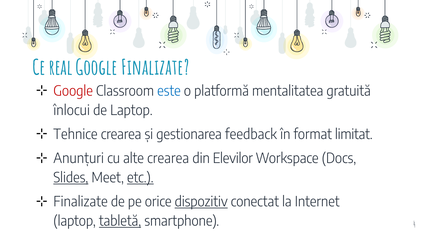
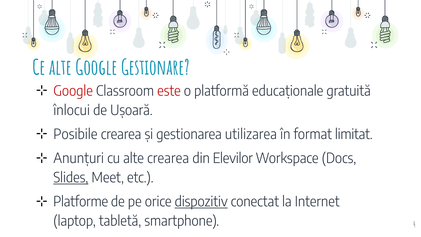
Ce real: real -> alte
Google Finalizate: Finalizate -> Gestionare
este colour: blue -> red
mentalitatea: mentalitatea -> educaționale
de Laptop: Laptop -> Ușoară
Tehnice: Tehnice -> Posibile
feedback: feedback -> utilizarea
etc underline: present -> none
Finalizate at (81, 202): Finalizate -> Platforme
tabletă underline: present -> none
